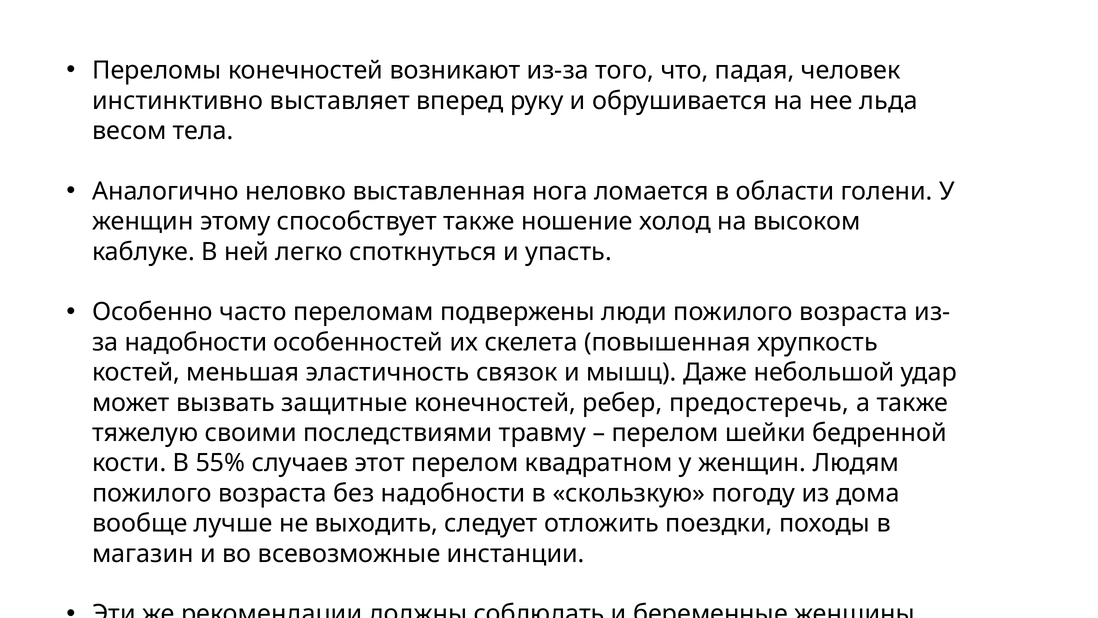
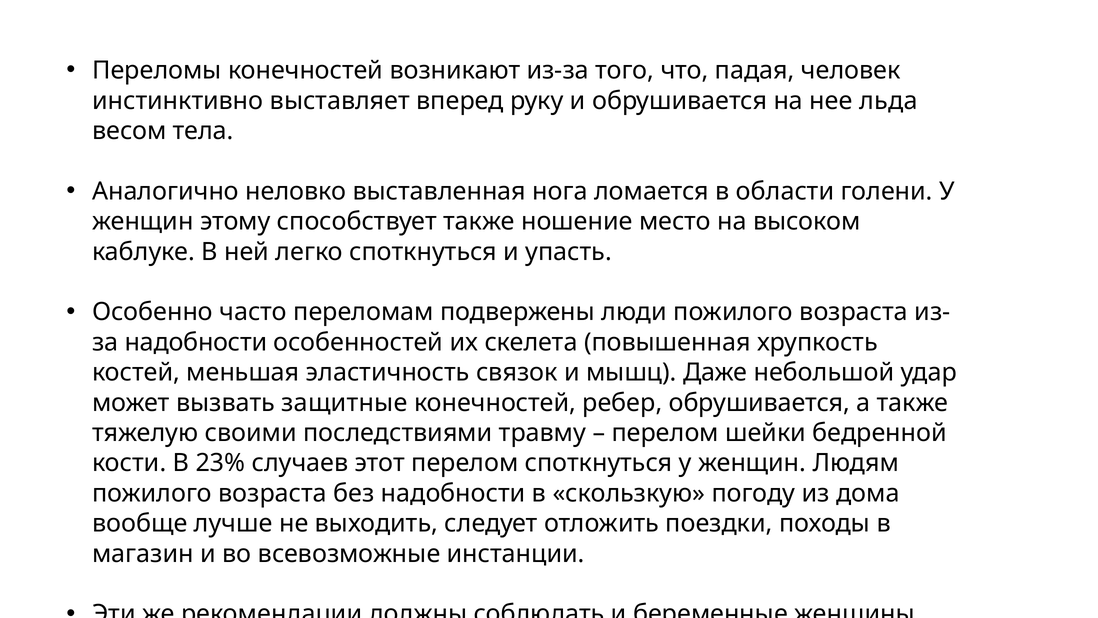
холод: холод -> место
ребер предостеречь: предостеречь -> обрушивается
55%: 55% -> 23%
перелом квадратном: квадратном -> споткнуться
